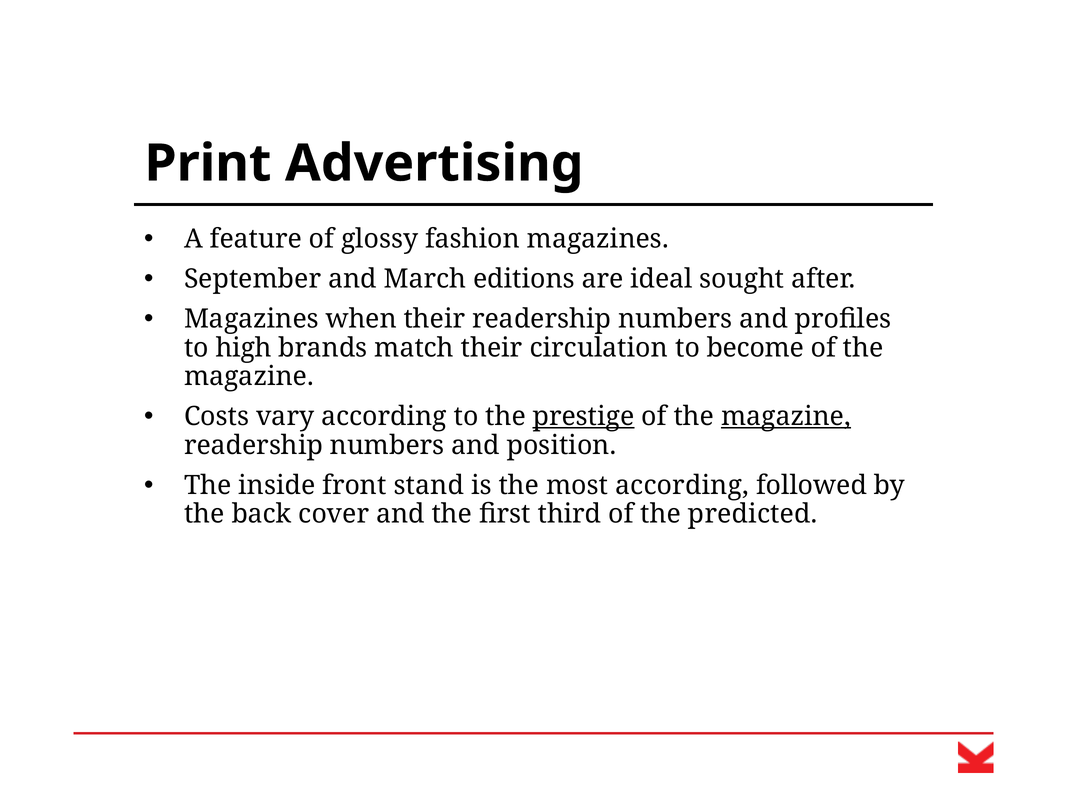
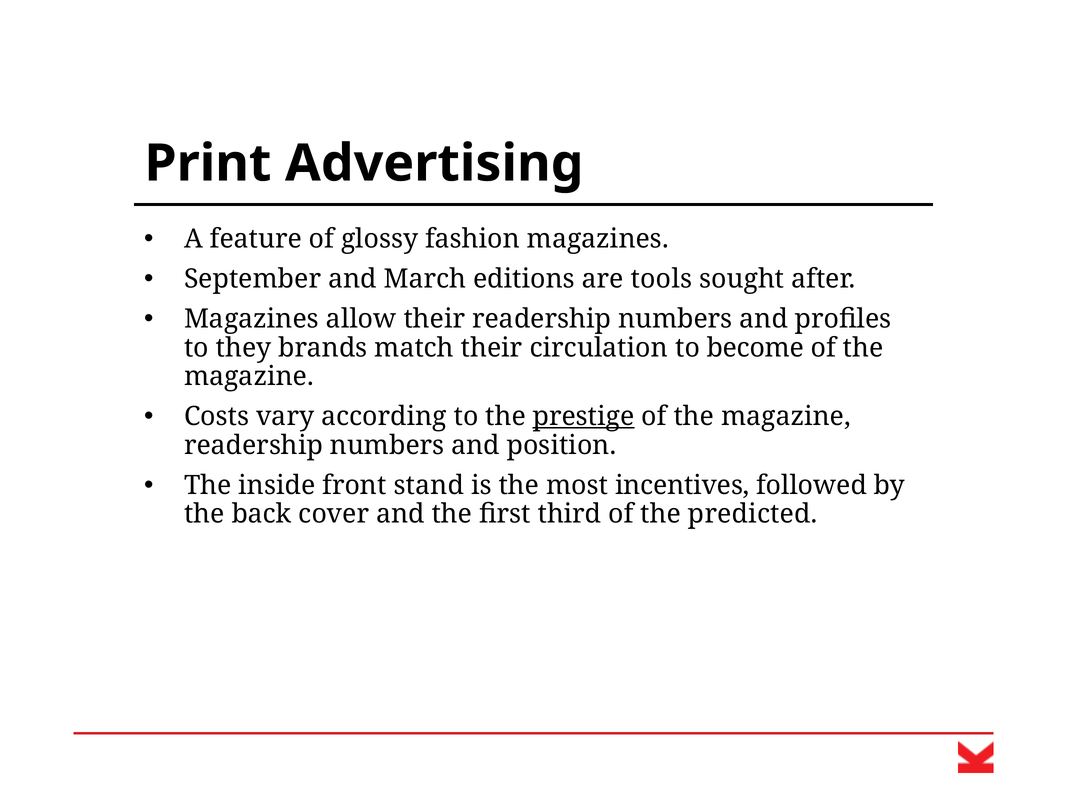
ideal: ideal -> tools
when: when -> allow
high: high -> they
magazine at (786, 417) underline: present -> none
most according: according -> incentives
